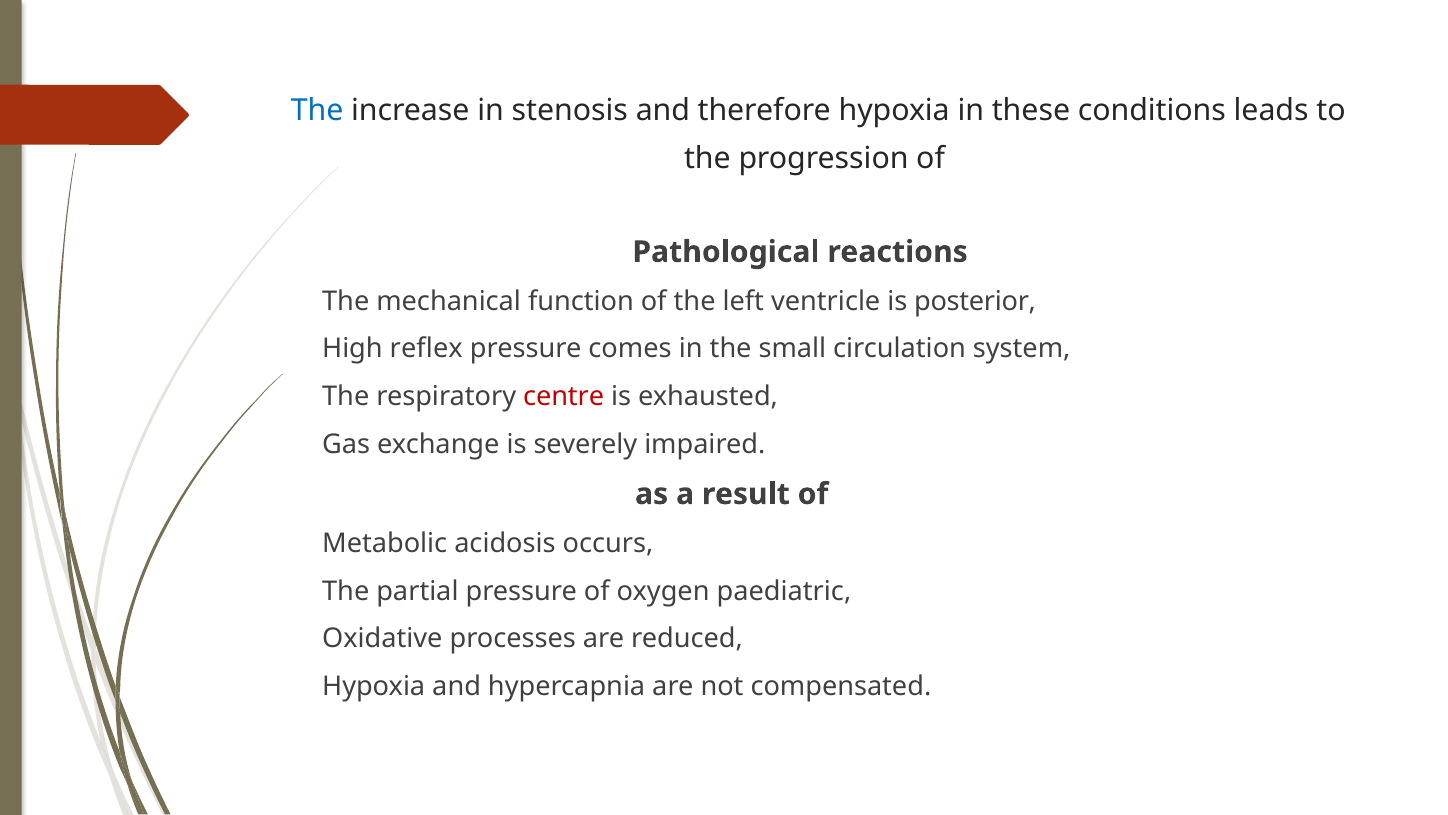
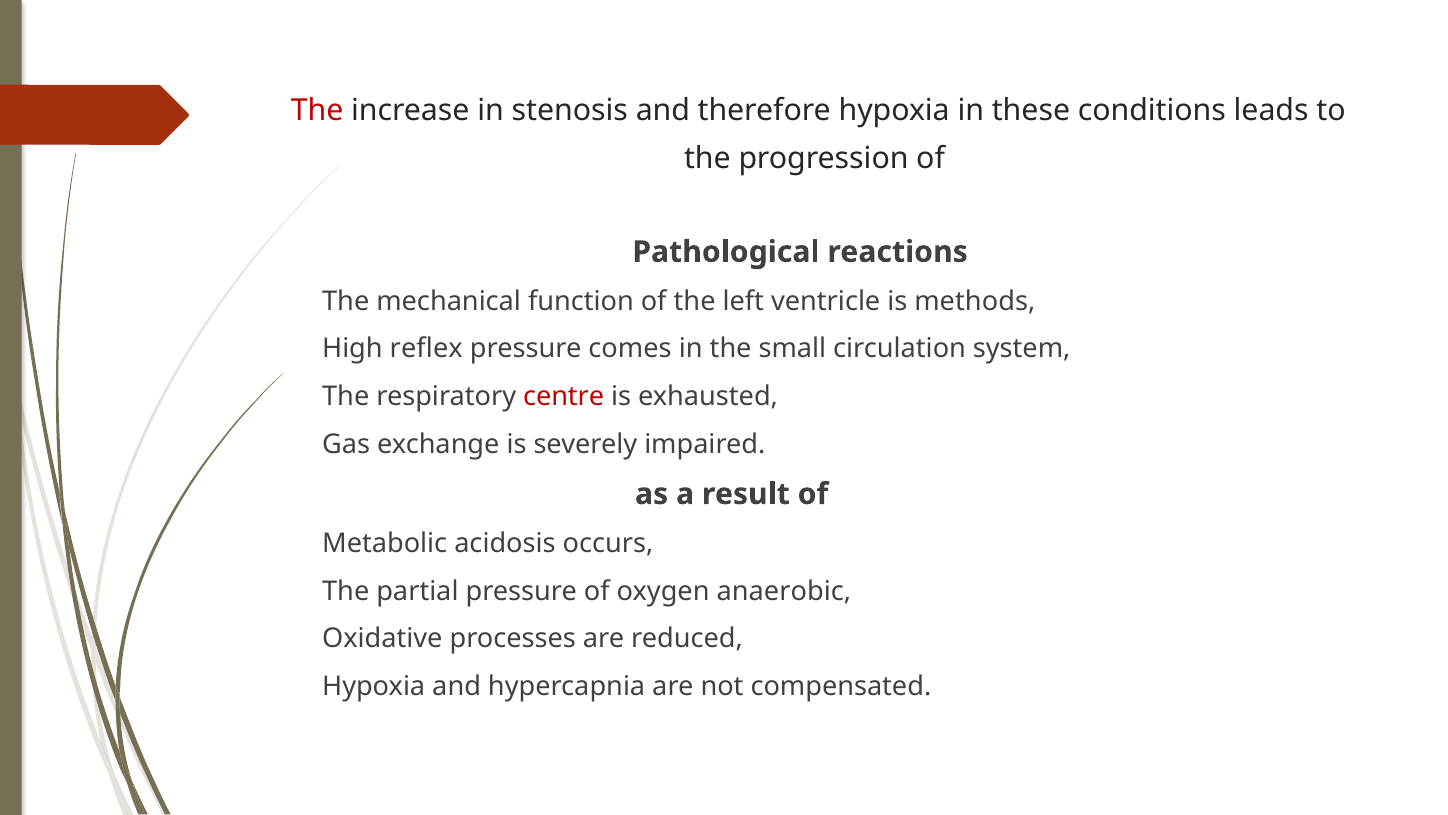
The at (317, 111) colour: blue -> red
posterior: posterior -> methods
paediatric: paediatric -> anaerobic
